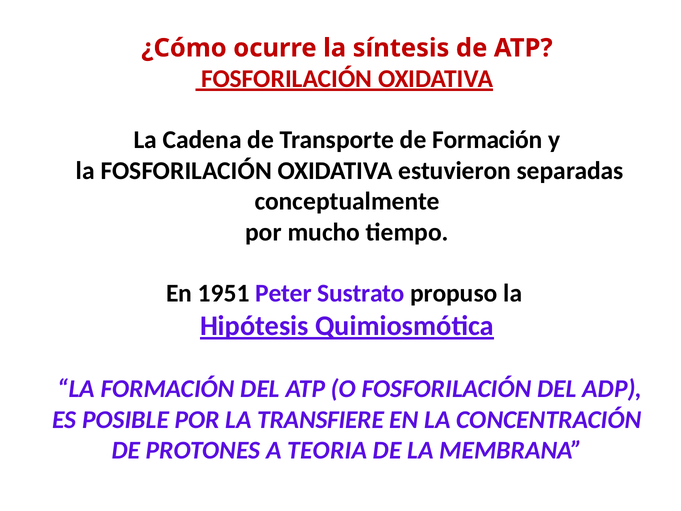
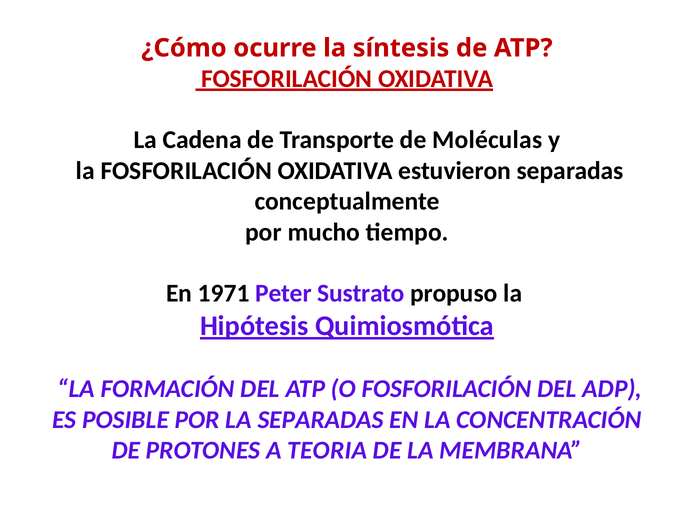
de Formación: Formación -> Moléculas
1951: 1951 -> 1971
LA TRANSFIERE: TRANSFIERE -> SEPARADAS
